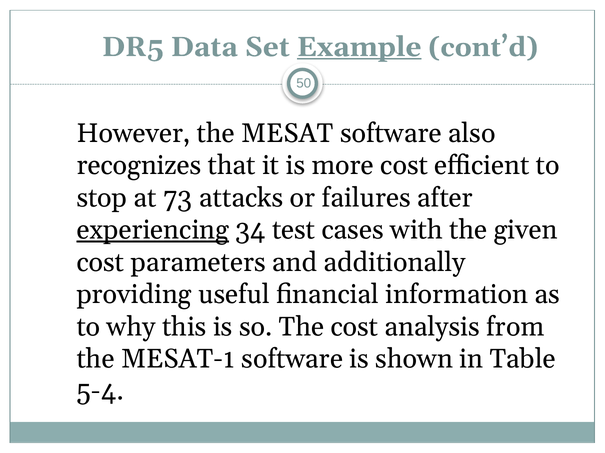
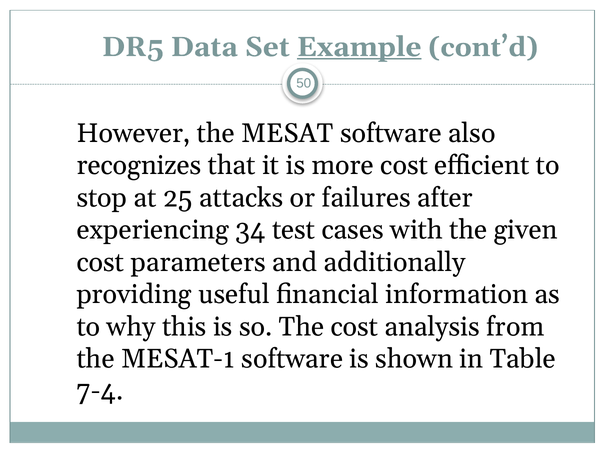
73: 73 -> 25
experiencing underline: present -> none
5-4: 5-4 -> 7-4
